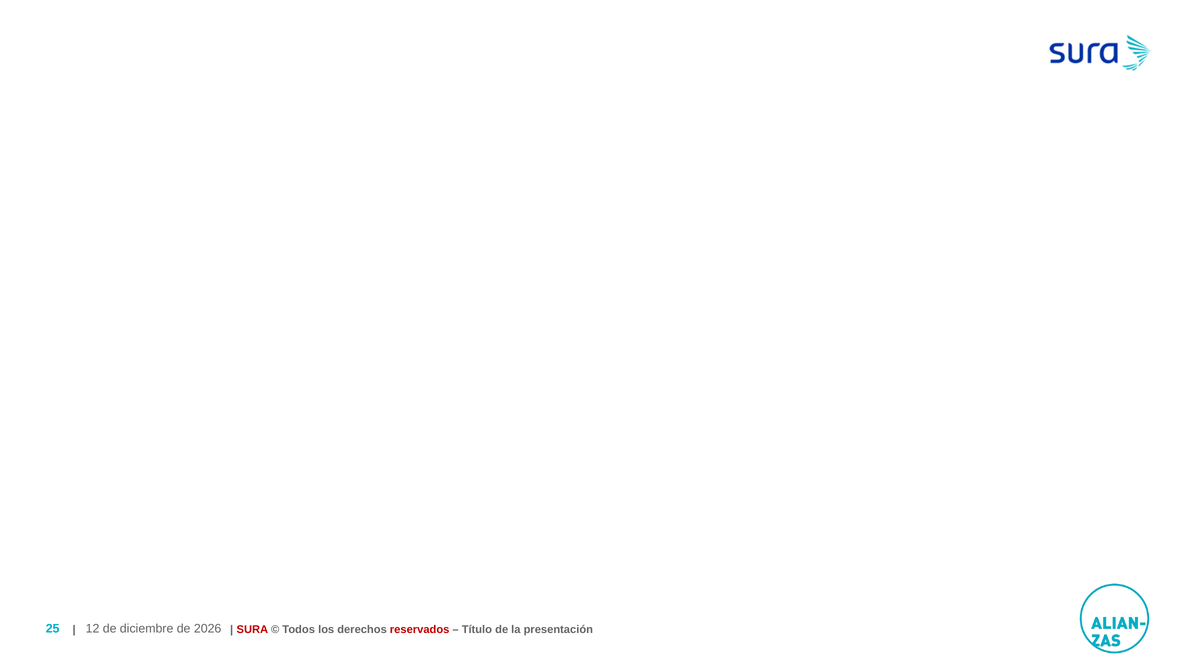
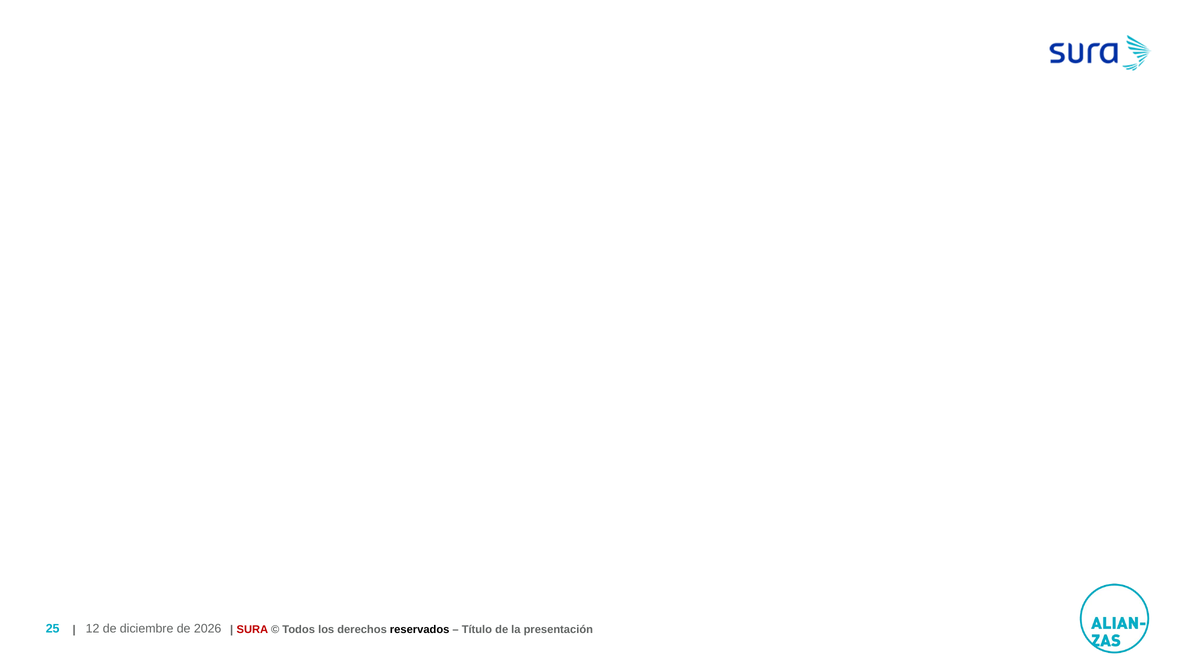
reservados colour: red -> black
